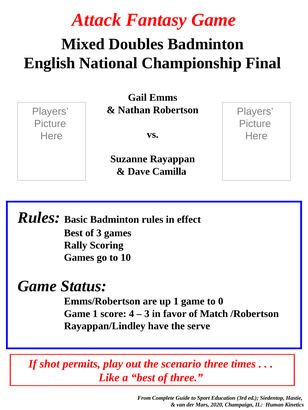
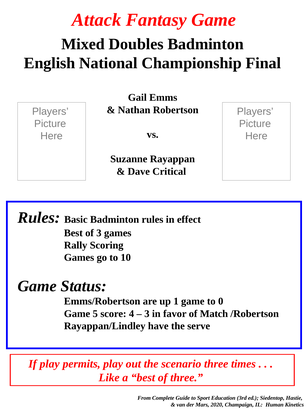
Camilla: Camilla -> Critical
Game 1: 1 -> 5
If shot: shot -> play
